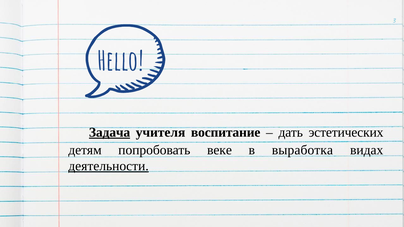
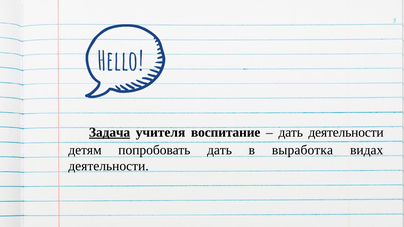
дать эстетических: эстетических -> деятельности
попробовать веке: веке -> дать
деятельности at (109, 166) underline: present -> none
